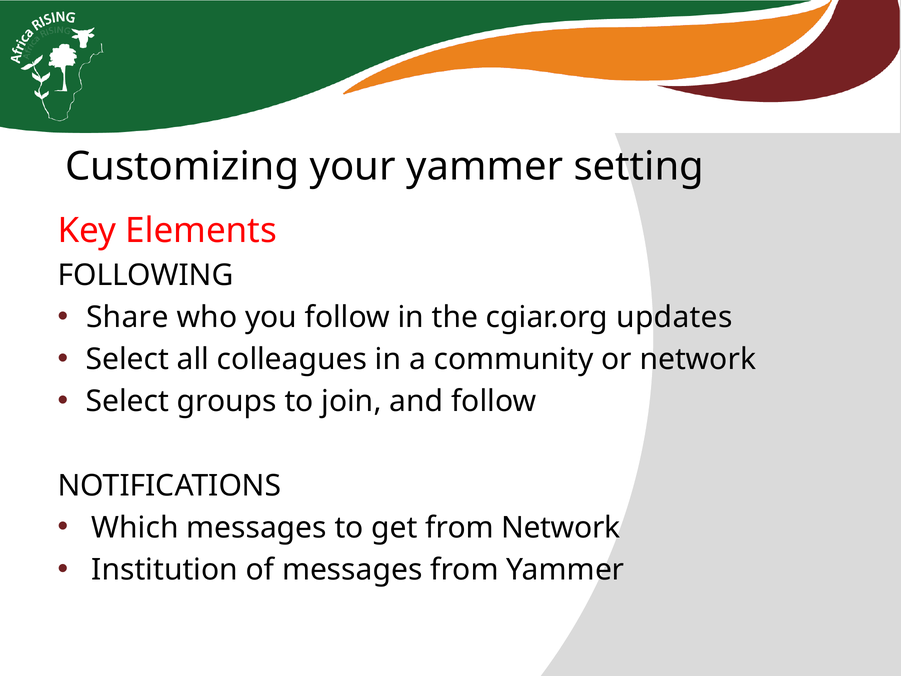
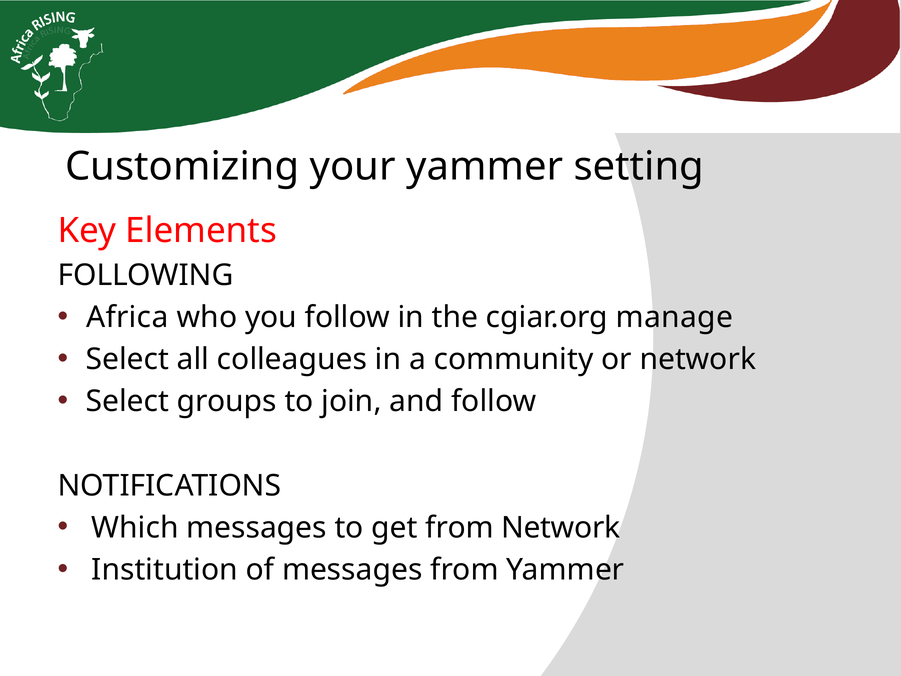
Share: Share -> Africa
updates: updates -> manage
